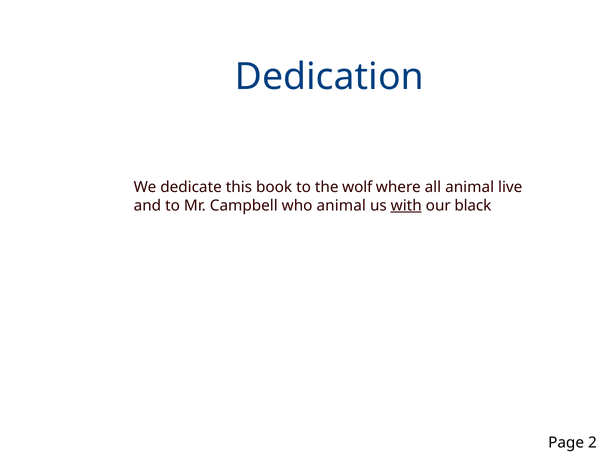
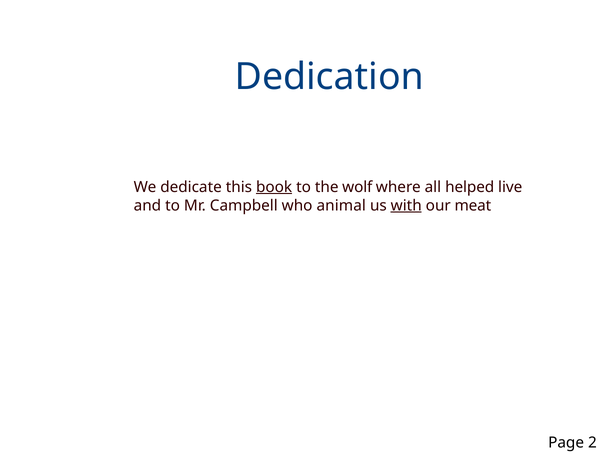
book underline: none -> present
all animal: animal -> helped
black: black -> meat
